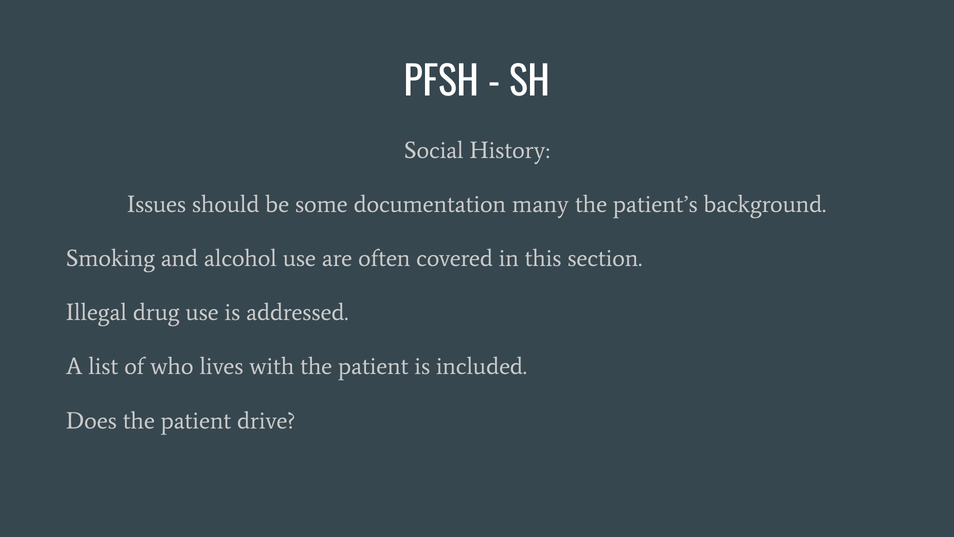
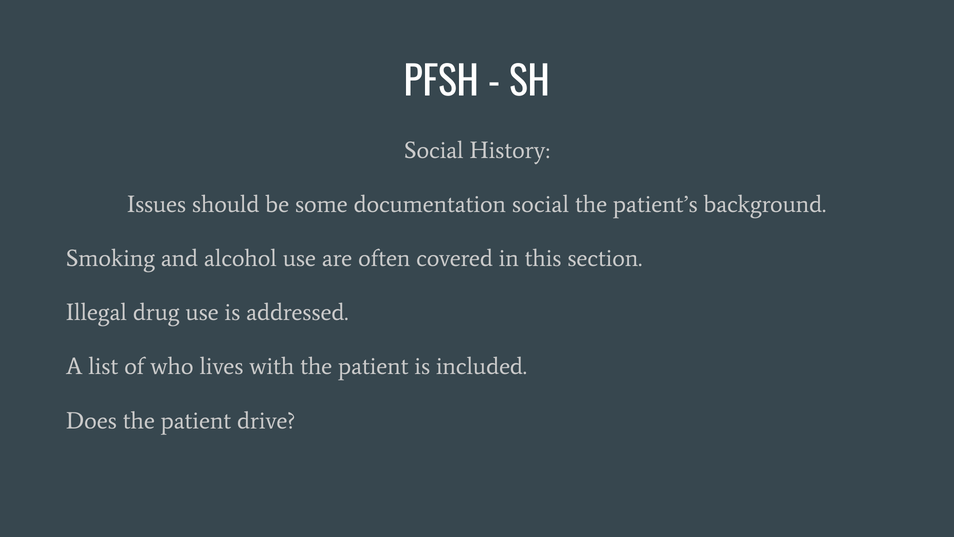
documentation many: many -> social
